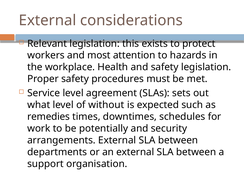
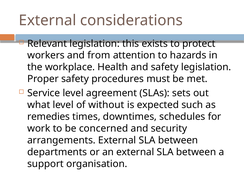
most: most -> from
potentially: potentially -> concerned
